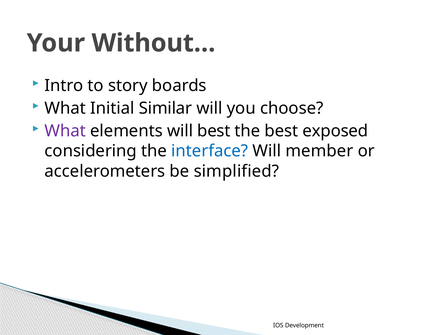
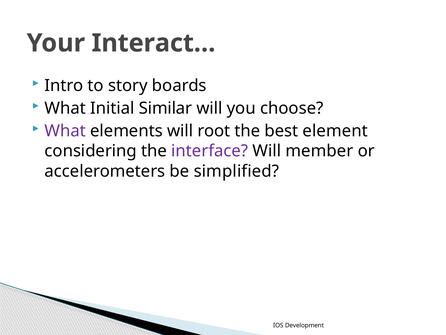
Without…: Without… -> Interact…
will best: best -> root
exposed: exposed -> element
interface colour: blue -> purple
